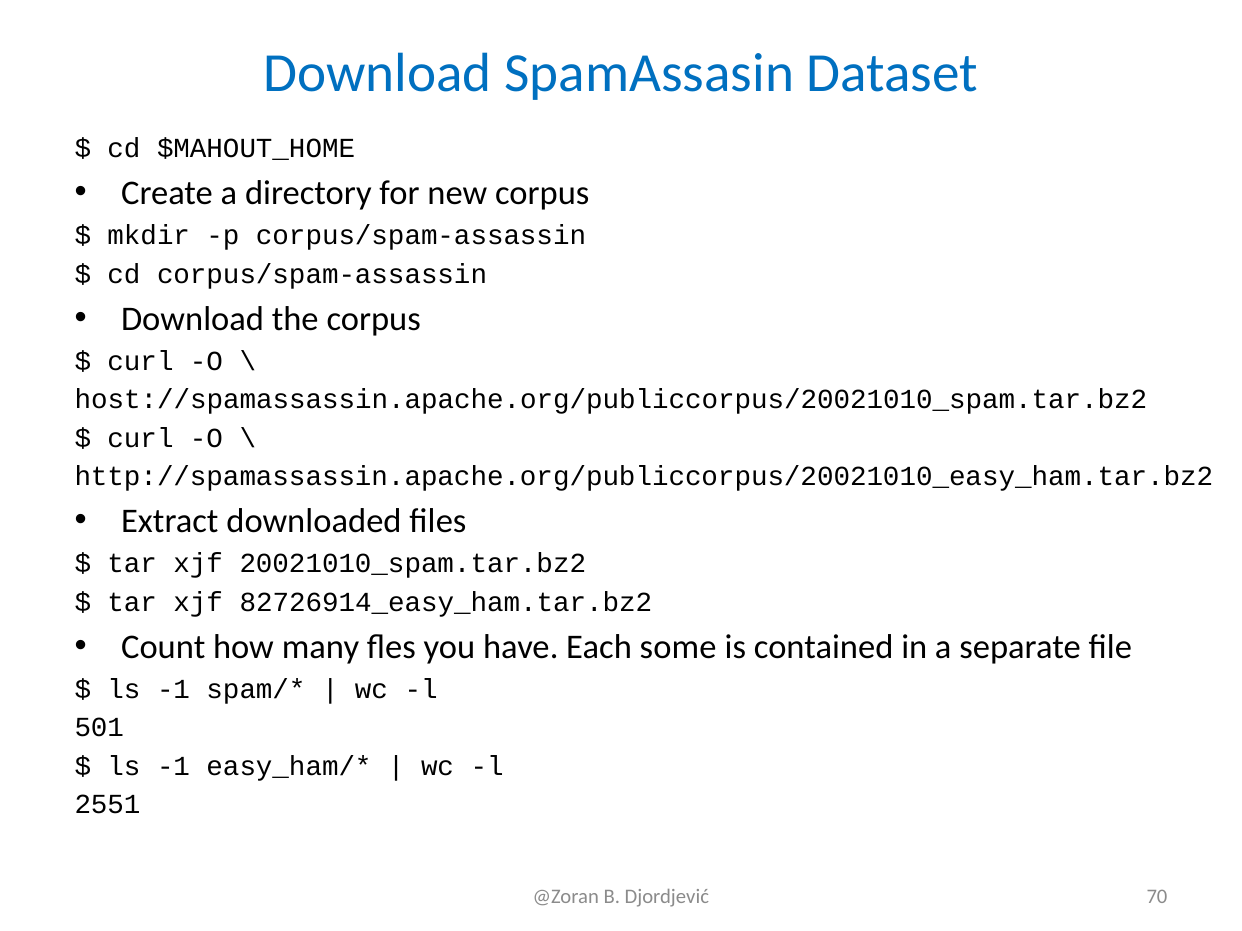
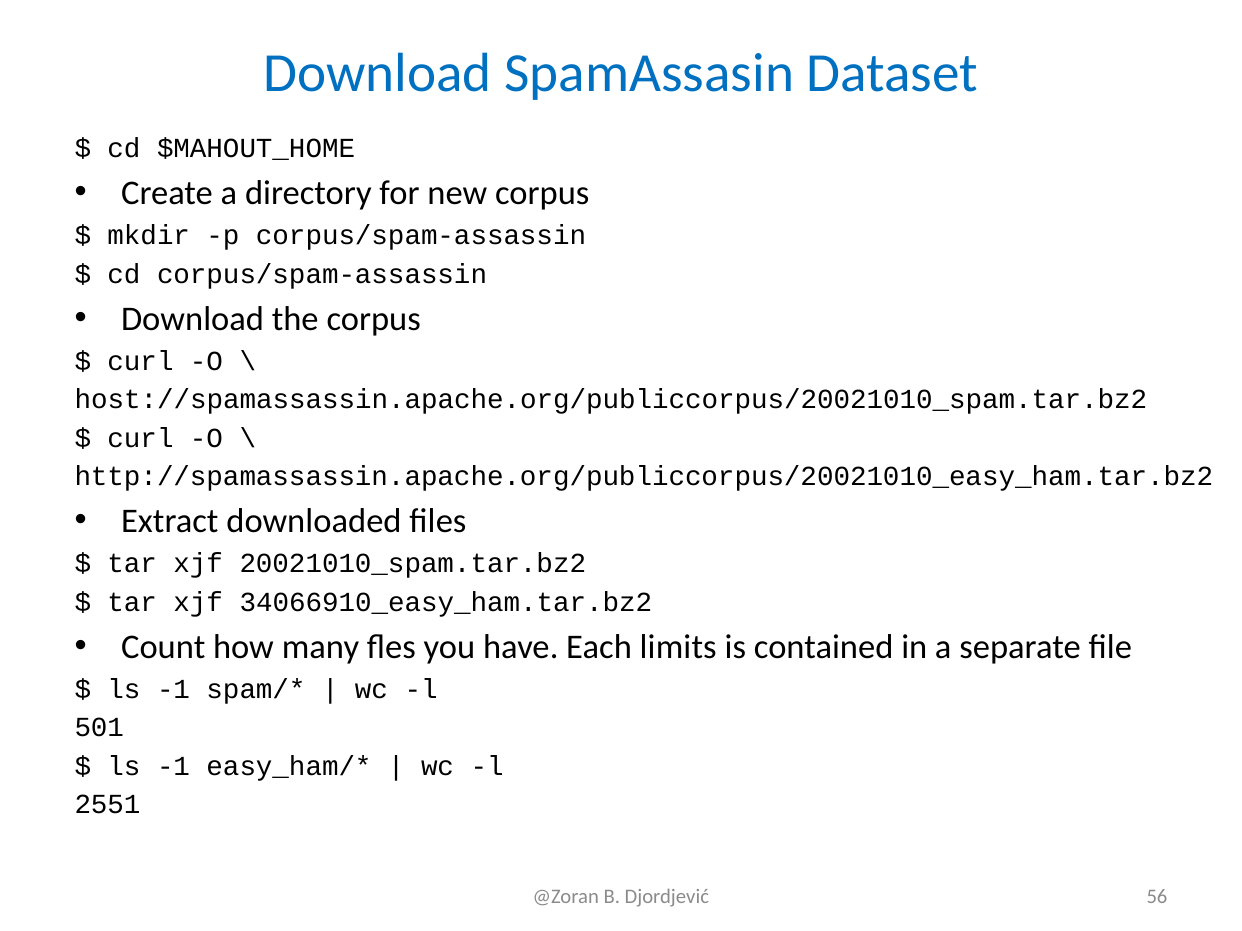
82726914_easy_ham.tar.bz2: 82726914_easy_ham.tar.bz2 -> 34066910_easy_ham.tar.bz2
some: some -> limits
70: 70 -> 56
